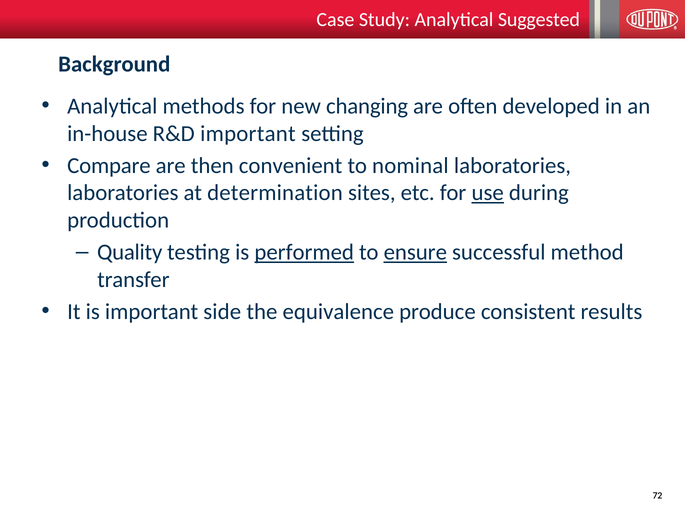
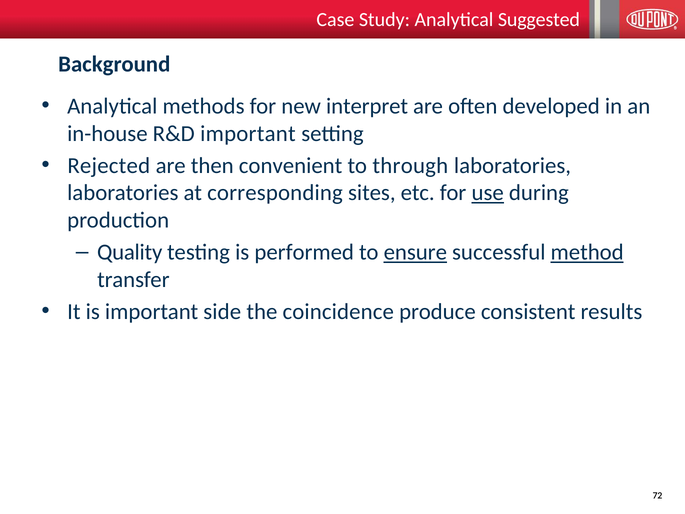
changing: changing -> interpret
Compare: Compare -> Rejected
nominal: nominal -> through
determination: determination -> corresponding
performed underline: present -> none
method underline: none -> present
equivalence: equivalence -> coincidence
